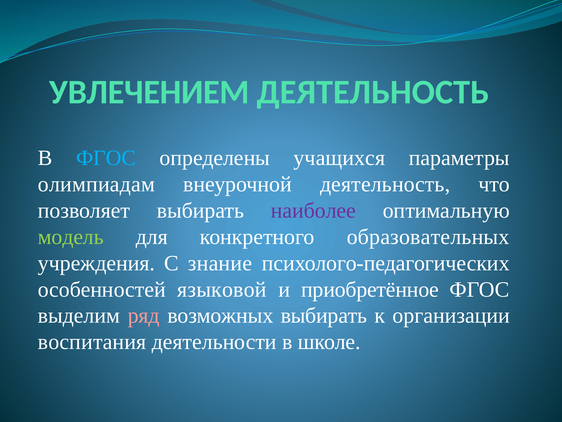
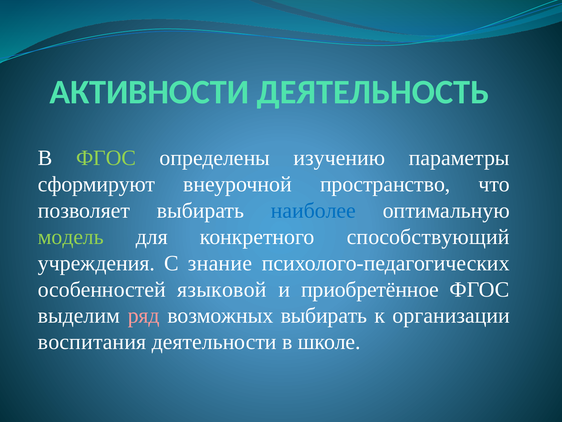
УВЛЕЧЕНИЕМ: УВЛЕЧЕНИЕМ -> АКТИВНОСТИ
ФГОС at (106, 158) colour: light blue -> light green
учащихся: учащихся -> изучению
олимпиадам: олимпиадам -> сформируют
внеурочной деятельность: деятельность -> пространство
наиболее colour: purple -> blue
образовательных: образовательных -> способствующий
